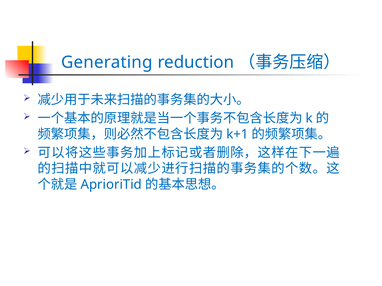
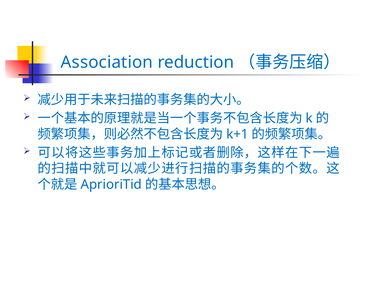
Generating: Generating -> Association
